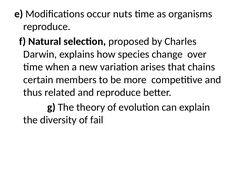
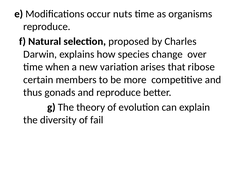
chains: chains -> ribose
related: related -> gonads
